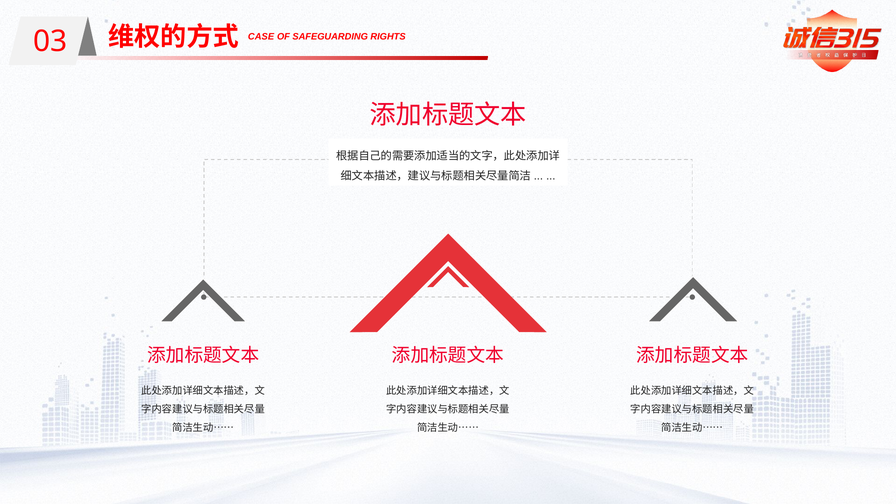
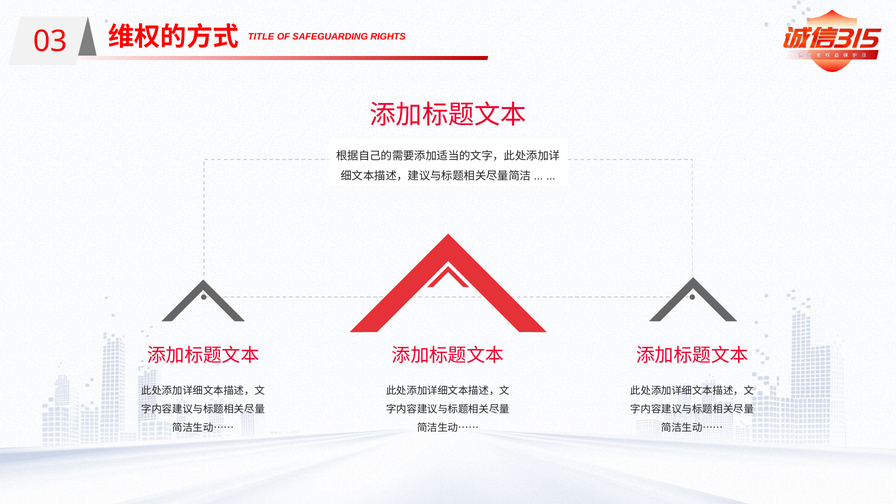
CASE: CASE -> TITLE
